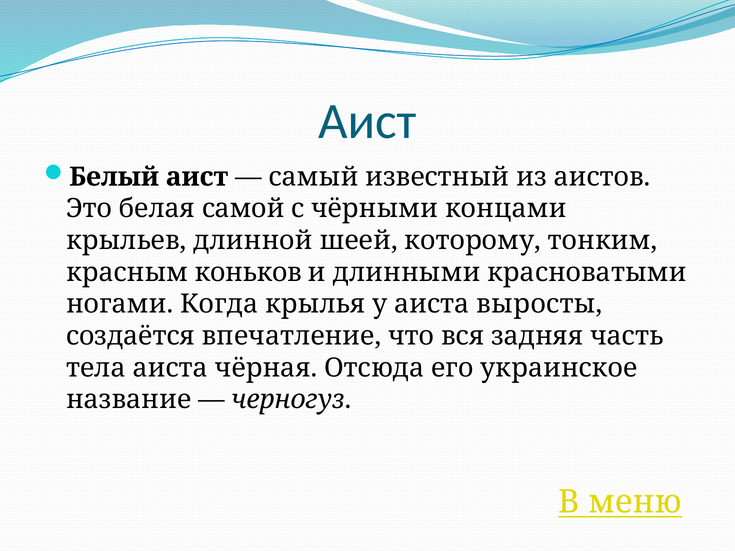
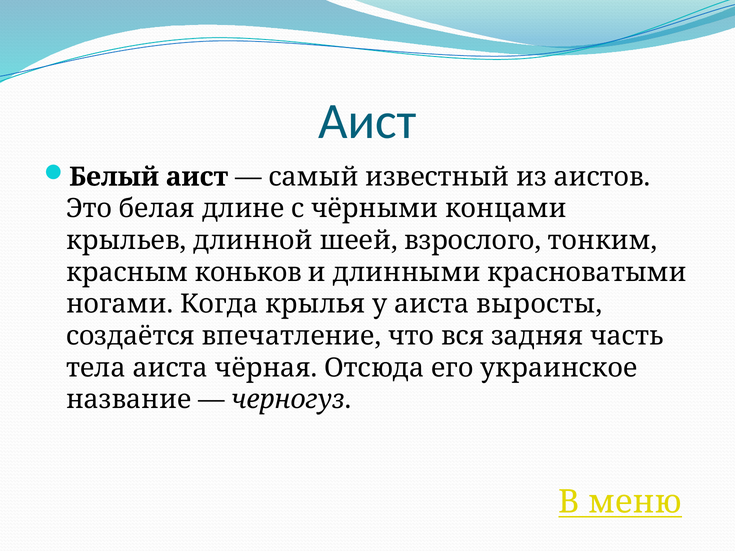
самой: самой -> длине
которому: которому -> взрослого
